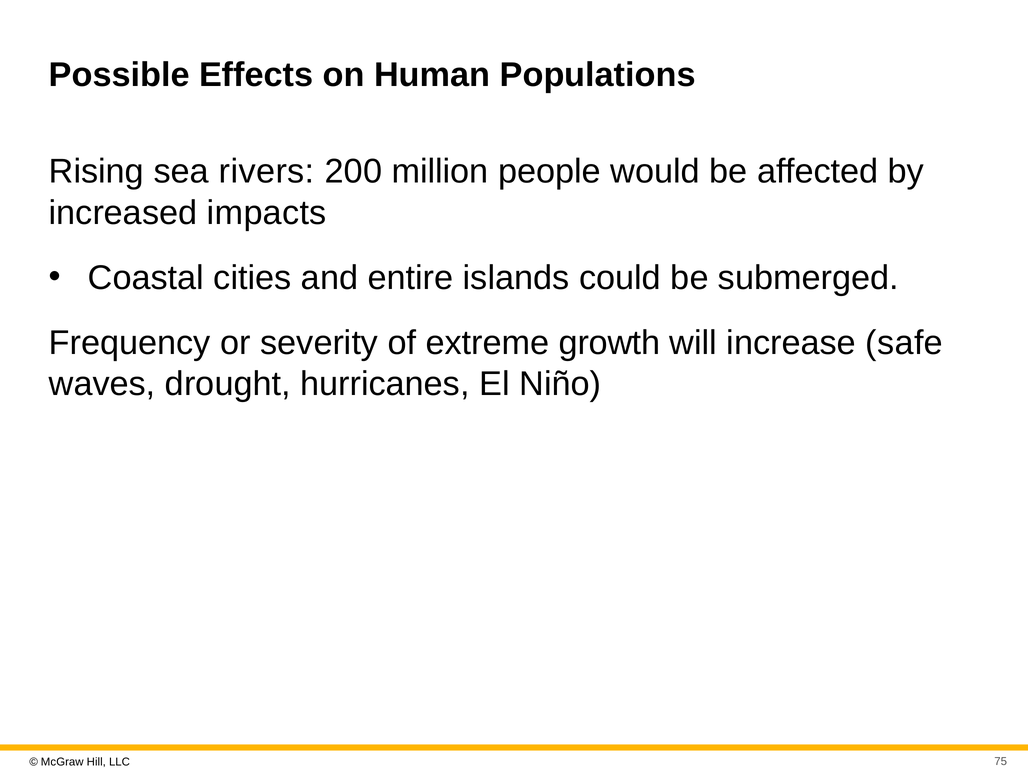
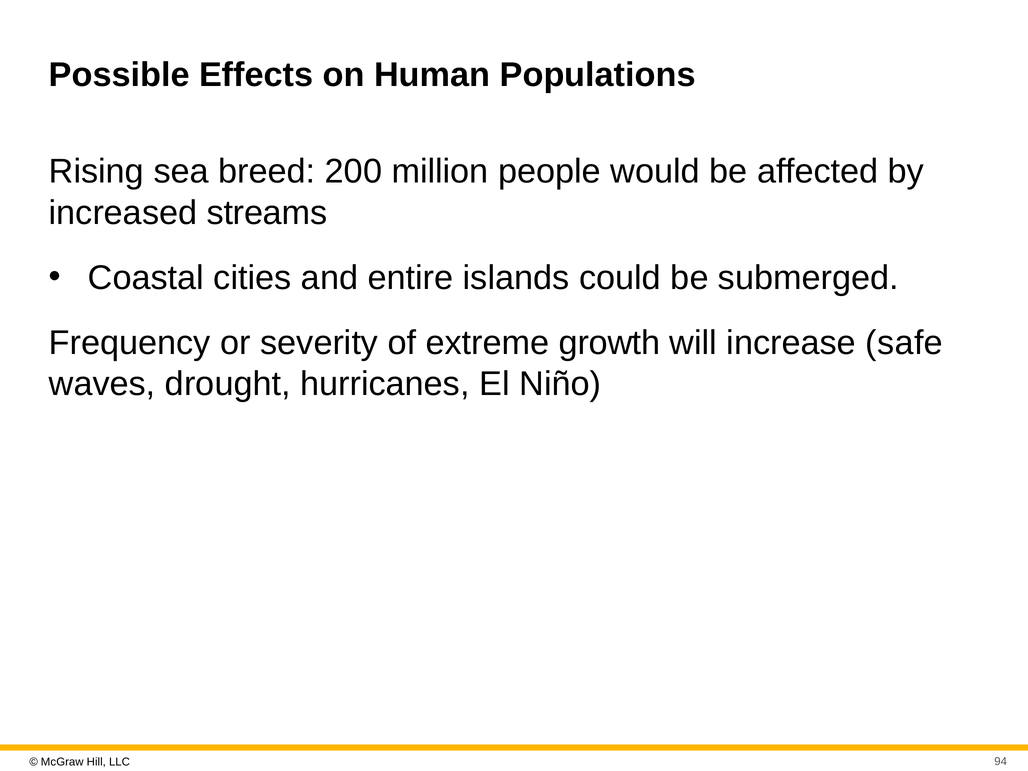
rivers: rivers -> breed
impacts: impacts -> streams
75: 75 -> 94
